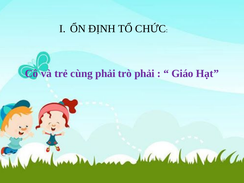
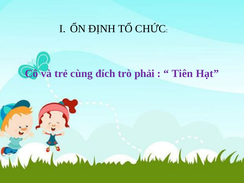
cùng phải: phải -> đích
Giáo: Giáo -> Tiên
